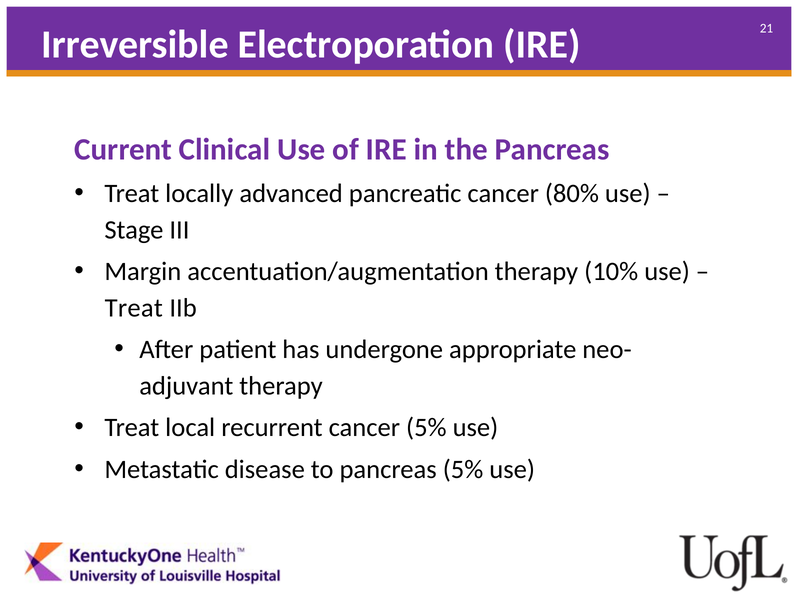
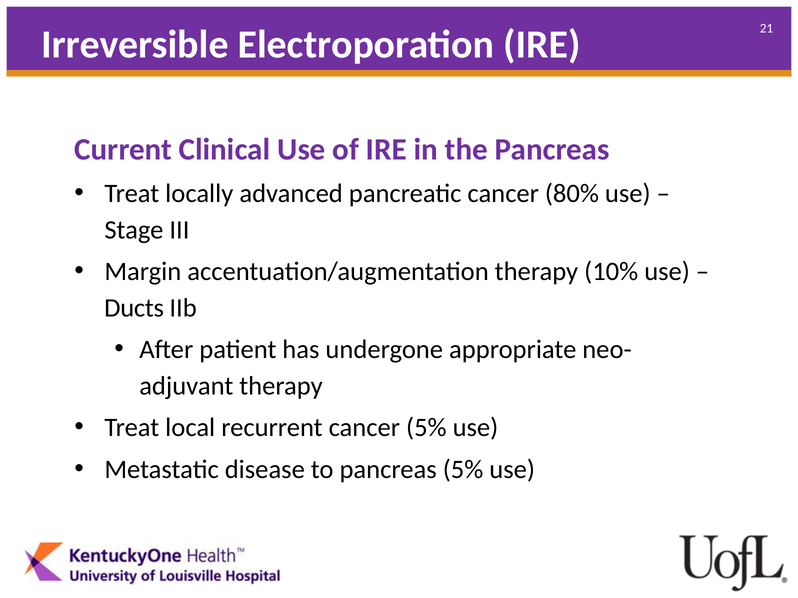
Treat at (134, 308): Treat -> Ducts
